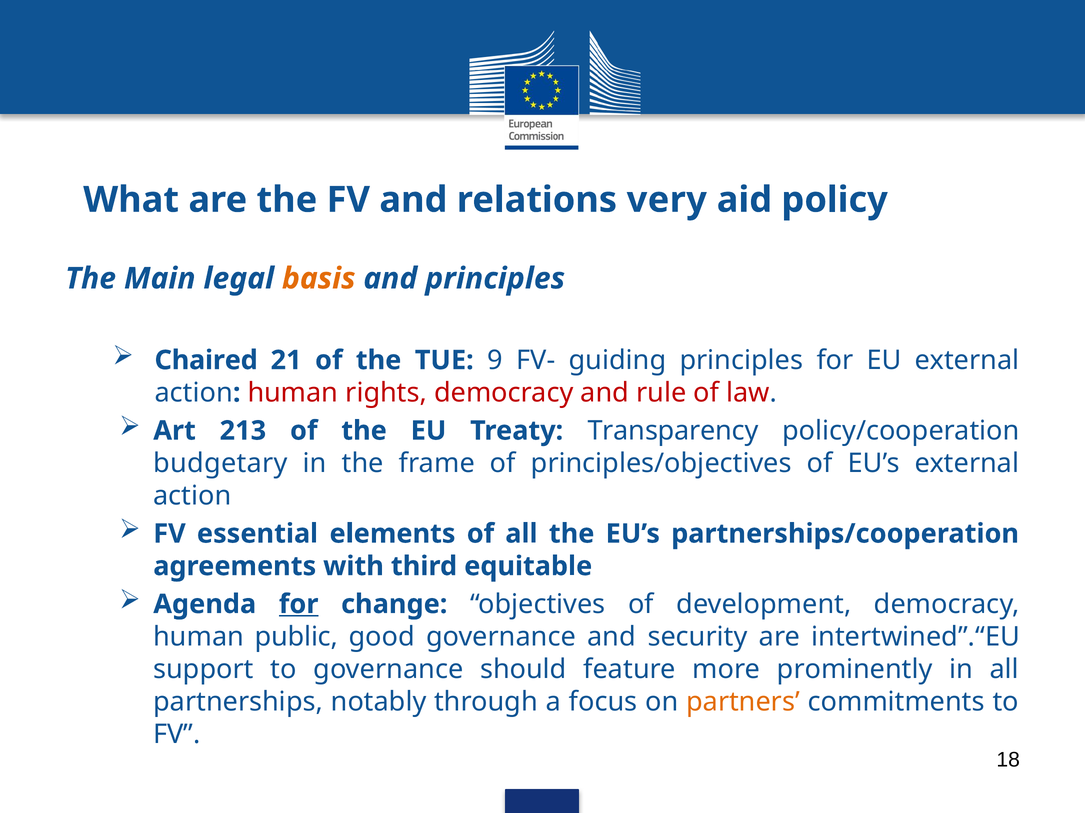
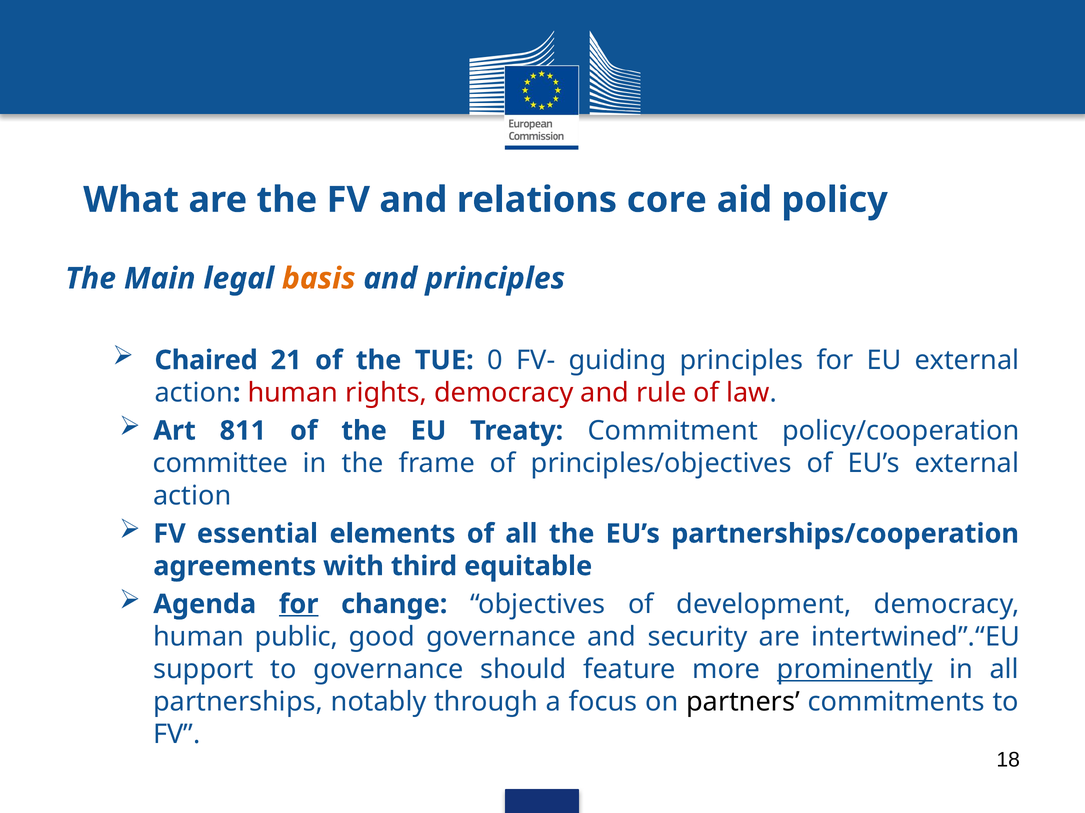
very: very -> core
9: 9 -> 0
213: 213 -> 811
Transparency: Transparency -> Commitment
budgetary: budgetary -> committee
prominently underline: none -> present
partners colour: orange -> black
